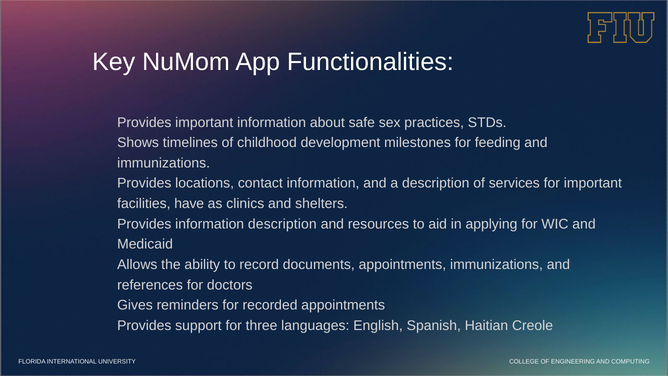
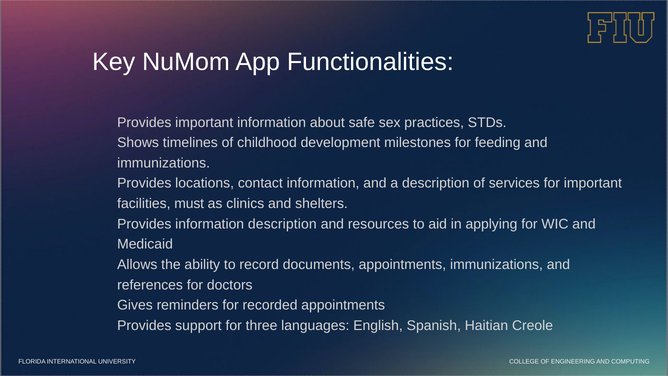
have: have -> must
